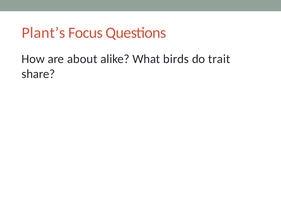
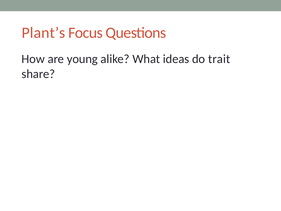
about: about -> young
birds: birds -> ideas
